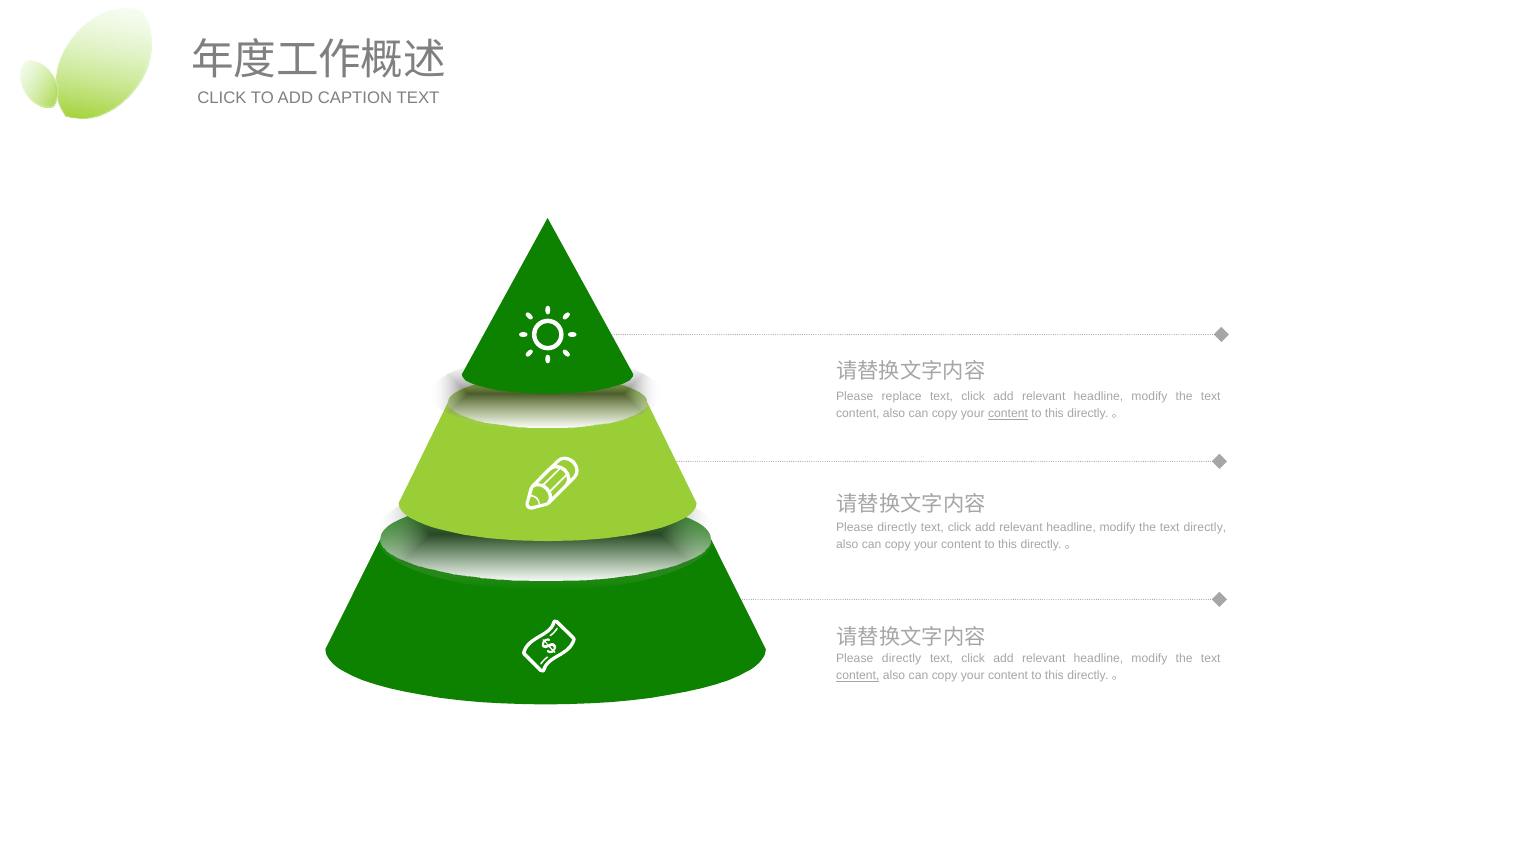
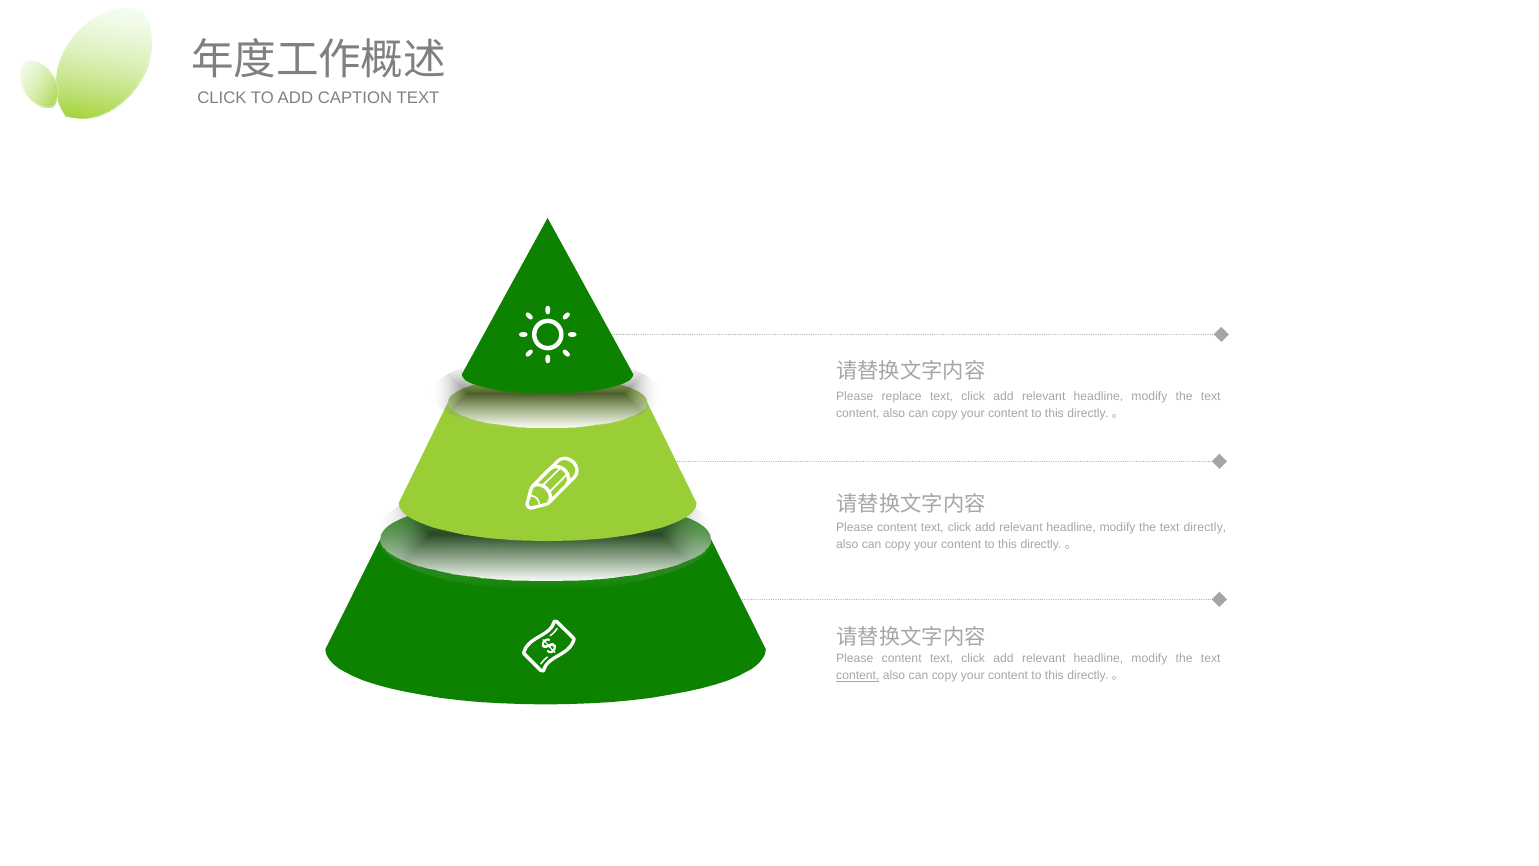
content at (1008, 413) underline: present -> none
directly at (897, 527): directly -> content
directly at (902, 658): directly -> content
